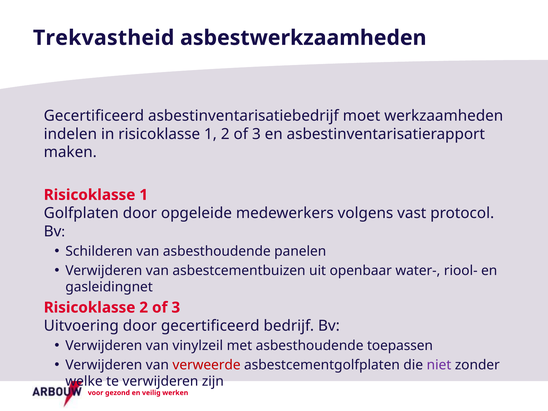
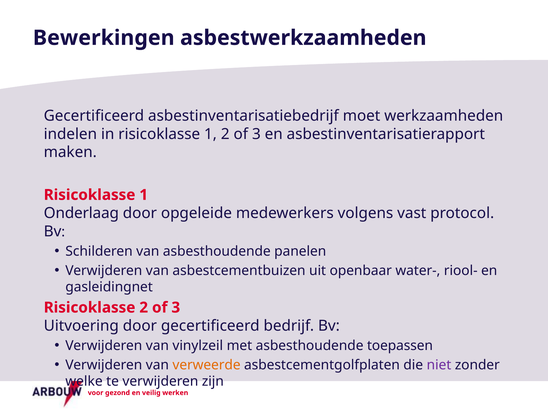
Trekvastheid: Trekvastheid -> Bewerkingen
Golfplaten: Golfplaten -> Onderlaag
verweerde colour: red -> orange
